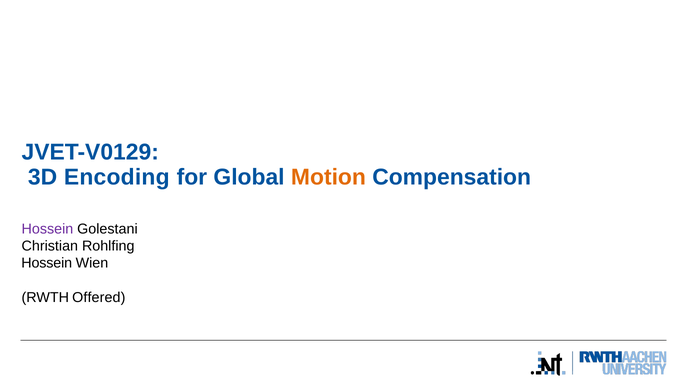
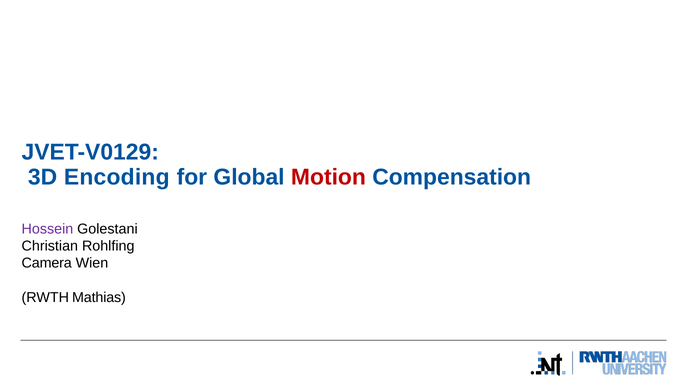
Motion colour: orange -> red
Hossein at (47, 263): Hossein -> Camera
Offered: Offered -> Mathias
